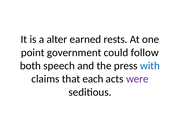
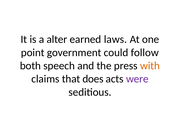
rests: rests -> laws
with colour: blue -> orange
each: each -> does
